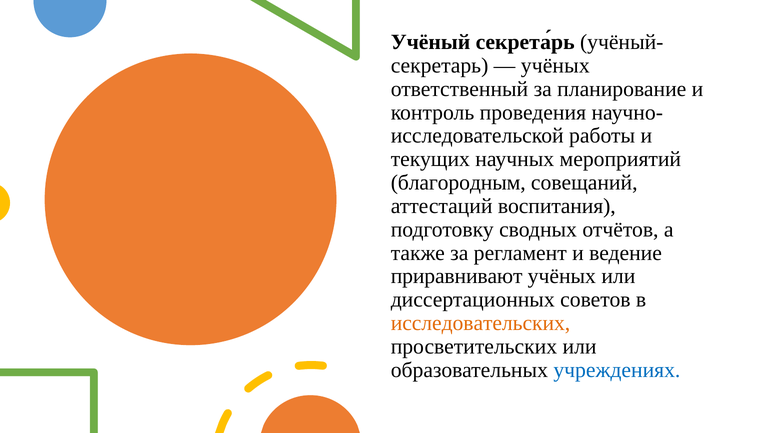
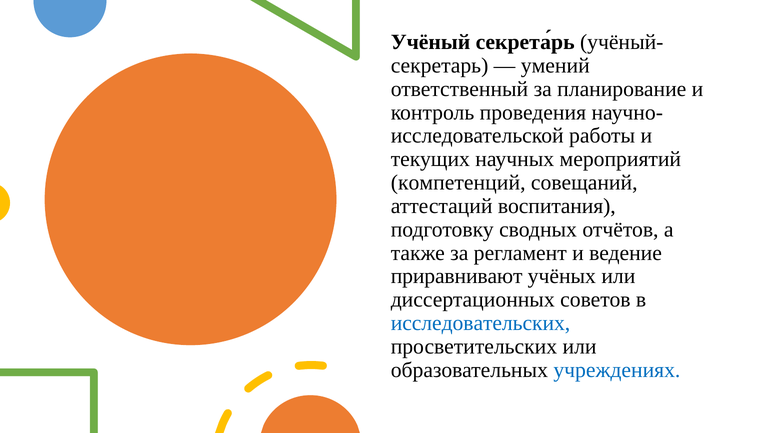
учёных at (555, 66): учёных -> умений
благородным: благородным -> компетенций
исследовательских colour: orange -> blue
